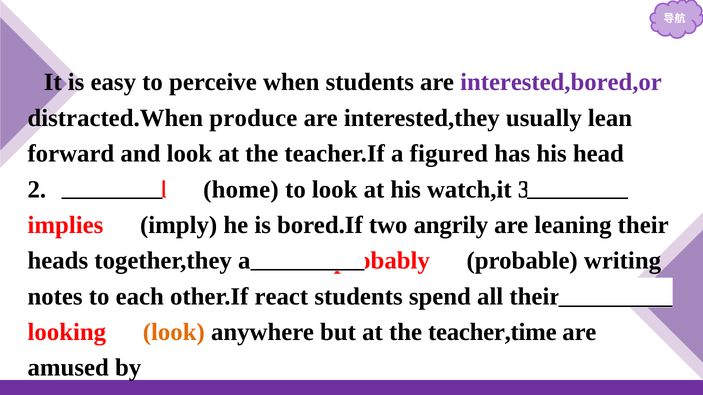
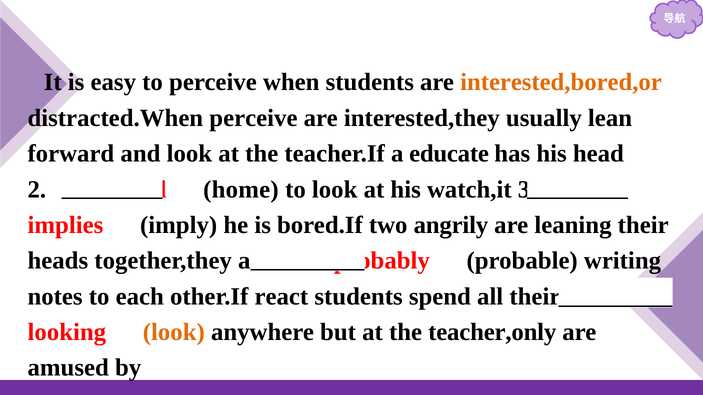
interested,bored,or colour: purple -> orange
distracted.When produce: produce -> perceive
figured: figured -> educate
teacher,time: teacher,time -> teacher,only
